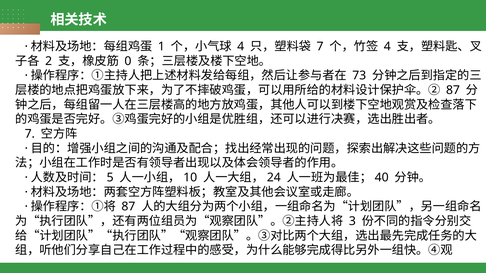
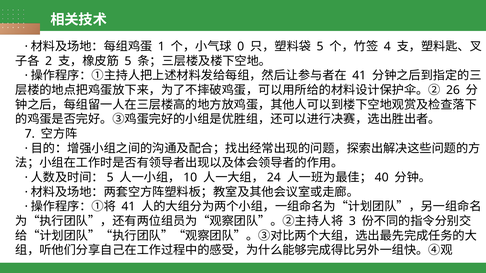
4 at (241, 47): 4 -> 0
7 at (320, 47): 7 -> 5
0 at (128, 61): 0 -> 5
73 at (359, 76): 73 -> 41
87 at (453, 90): 87 -> 26
87 at (128, 207): 87 -> 41
